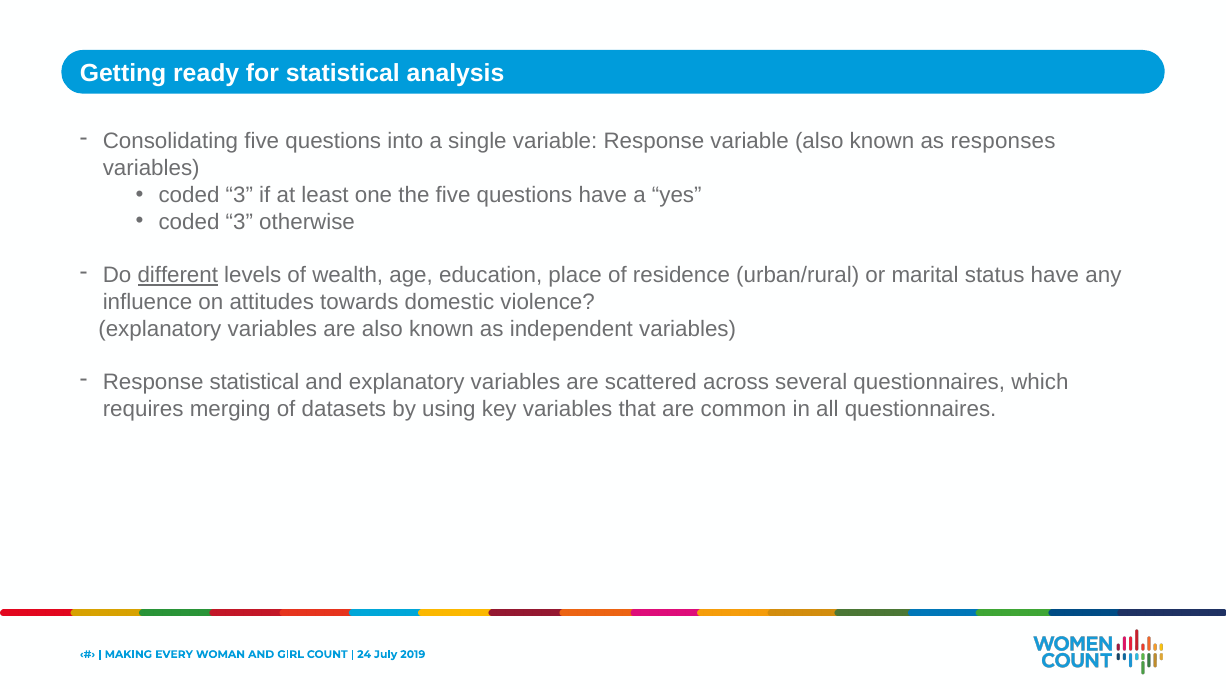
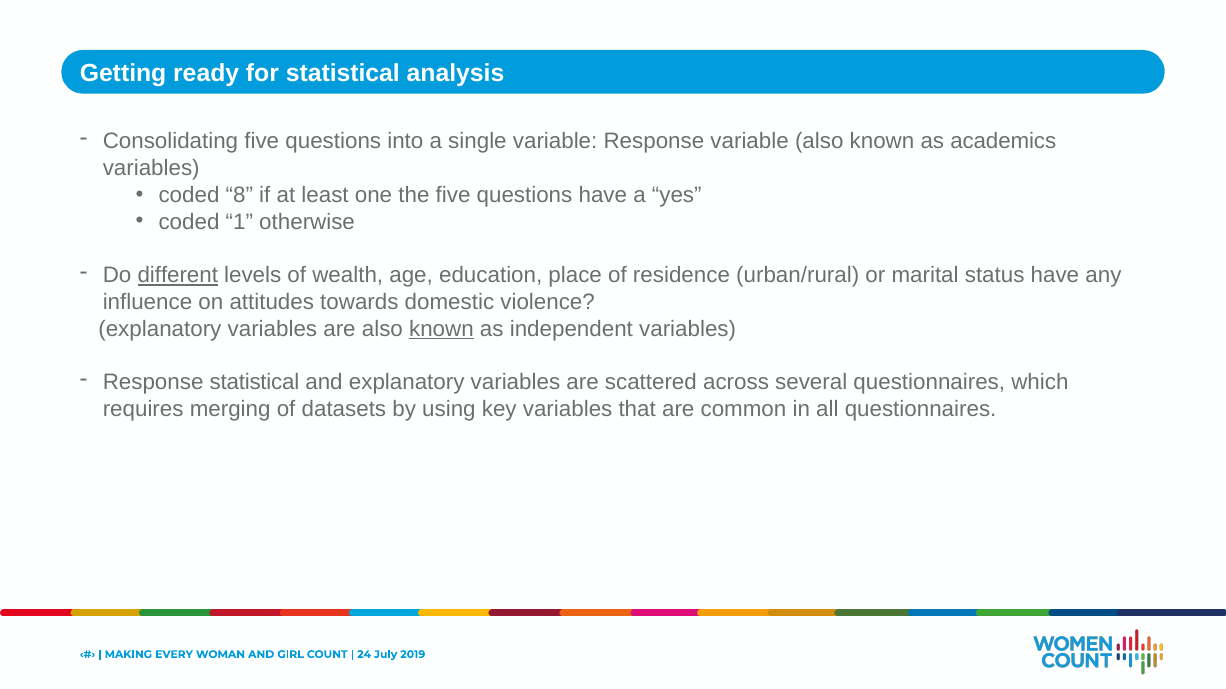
responses: responses -> academics
3 at (239, 195): 3 -> 8
3 at (239, 222): 3 -> 1
known at (441, 329) underline: none -> present
